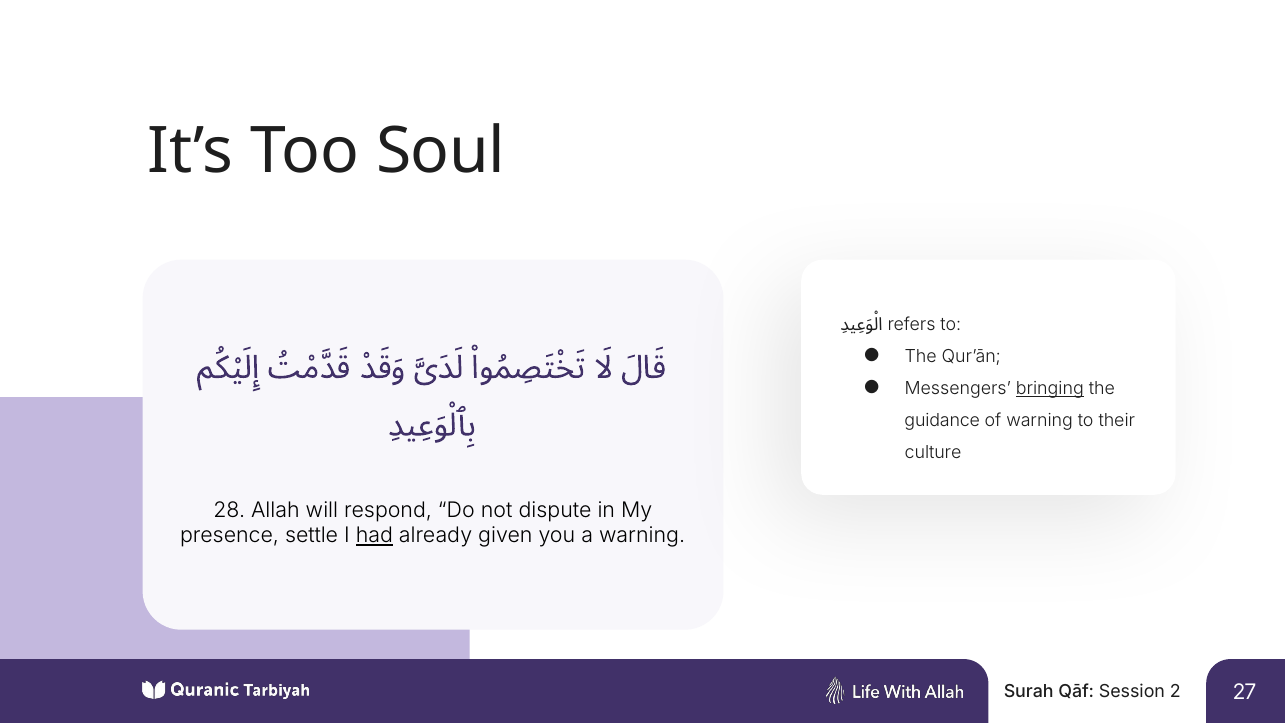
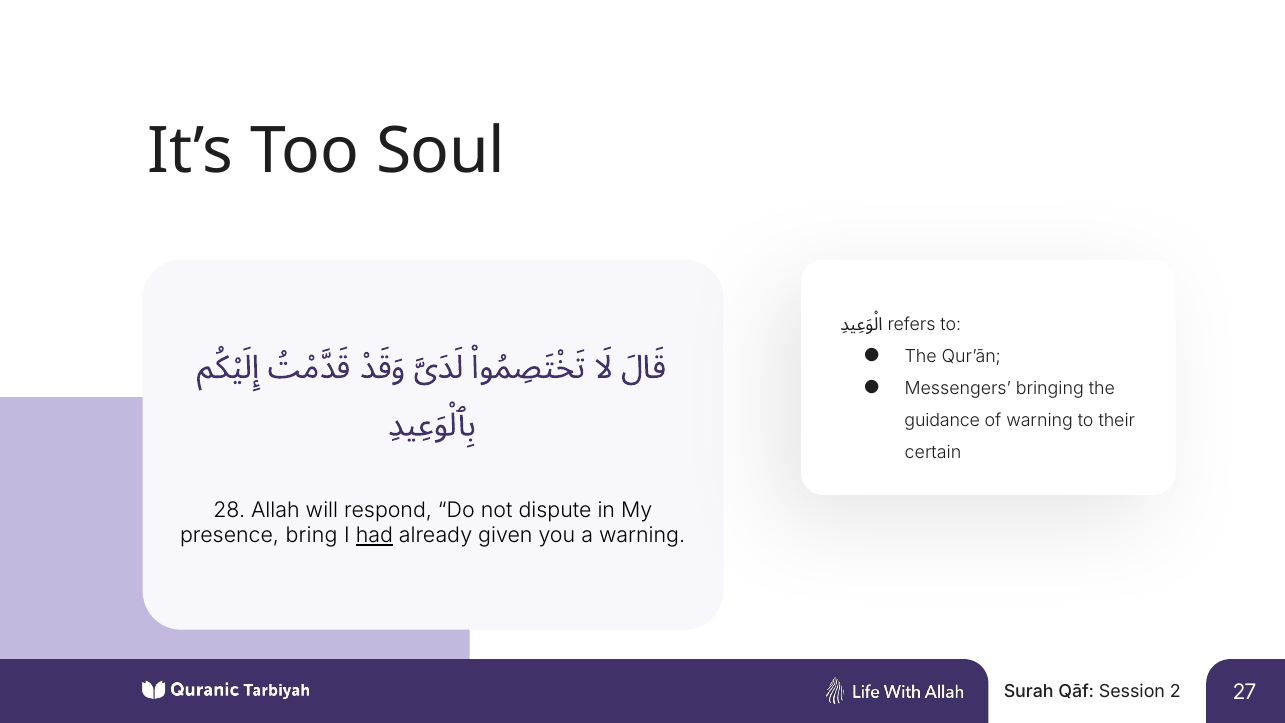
bringing underline: present -> none
culture: culture -> certain
settle: settle -> bring
